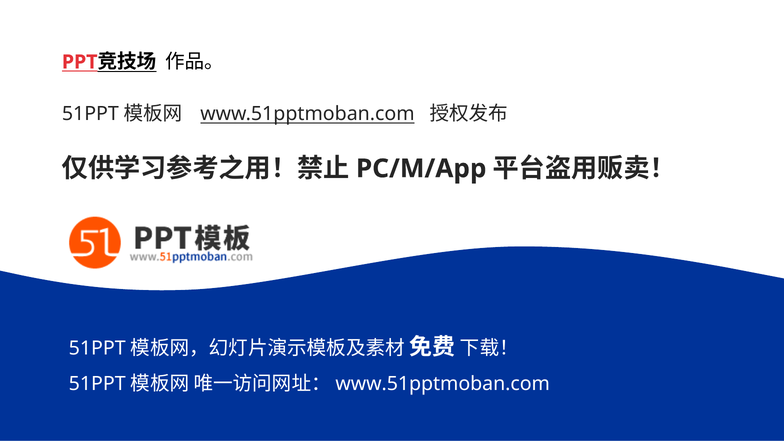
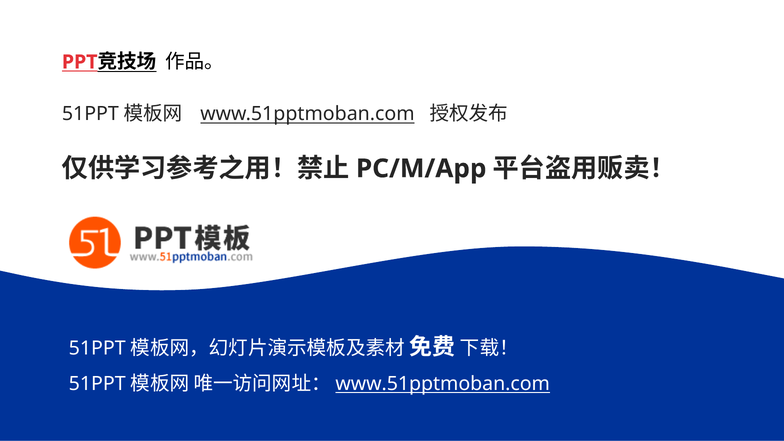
www.51pptmoban.com at (443, 384) underline: none -> present
